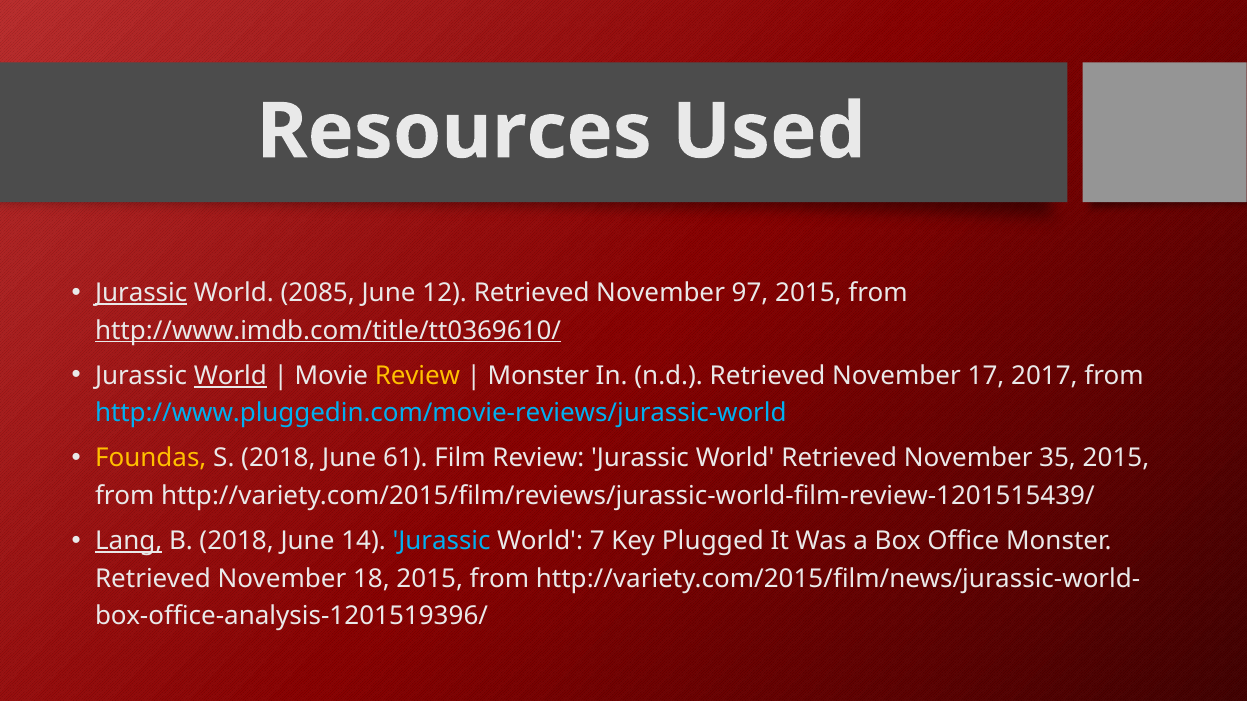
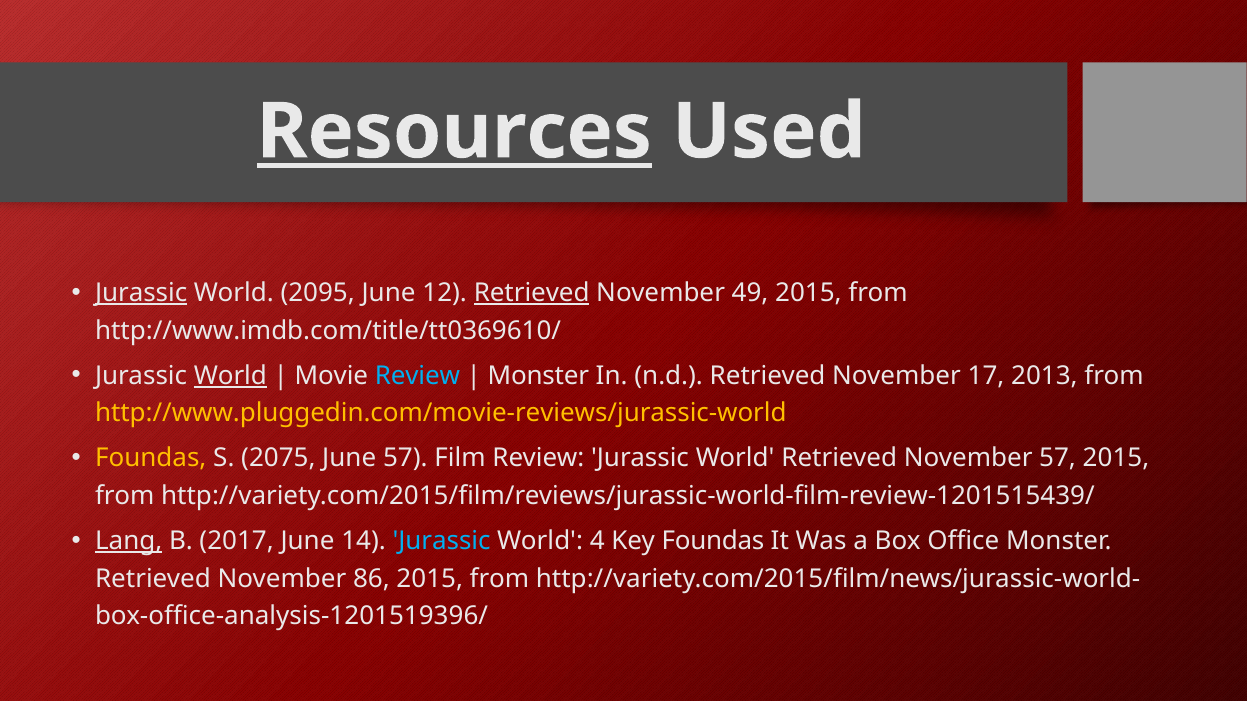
Resources underline: none -> present
2085: 2085 -> 2095
Retrieved at (532, 293) underline: none -> present
97: 97 -> 49
http://www.imdb.com/title/tt0369610/ underline: present -> none
Review at (417, 376) colour: yellow -> light blue
2017: 2017 -> 2013
http://www.pluggedin.com/movie-reviews/jurassic-world colour: light blue -> yellow
S 2018: 2018 -> 2075
June 61: 61 -> 57
November 35: 35 -> 57
B 2018: 2018 -> 2017
7: 7 -> 4
Key Plugged: Plugged -> Foundas
18: 18 -> 86
